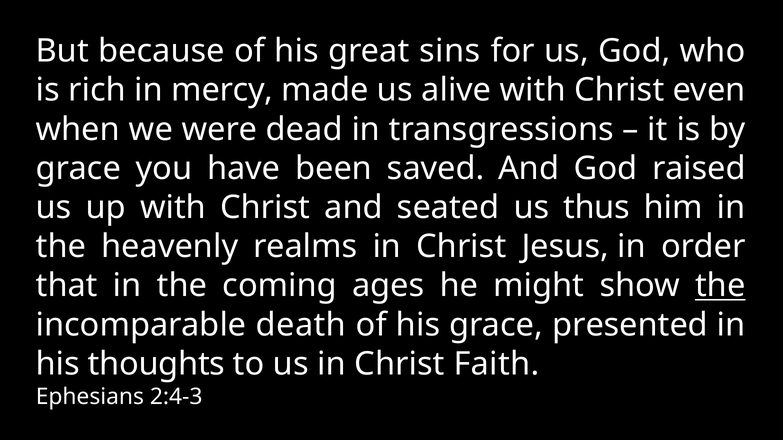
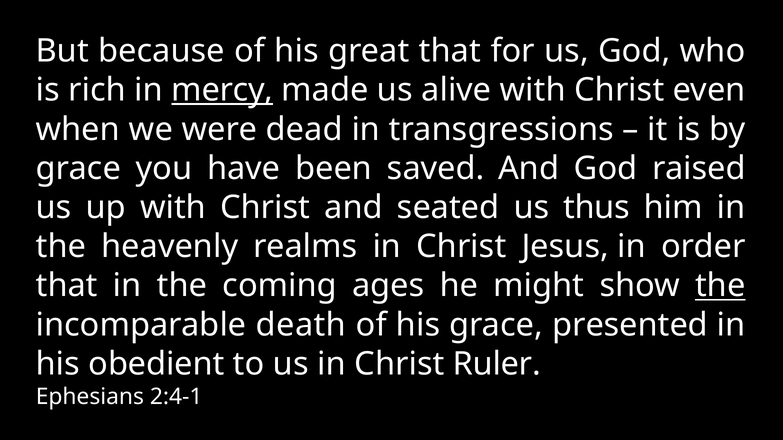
great sins: sins -> that
mercy underline: none -> present
thoughts: thoughts -> obedient
Faith: Faith -> Ruler
2:4-3: 2:4-3 -> 2:4-1
